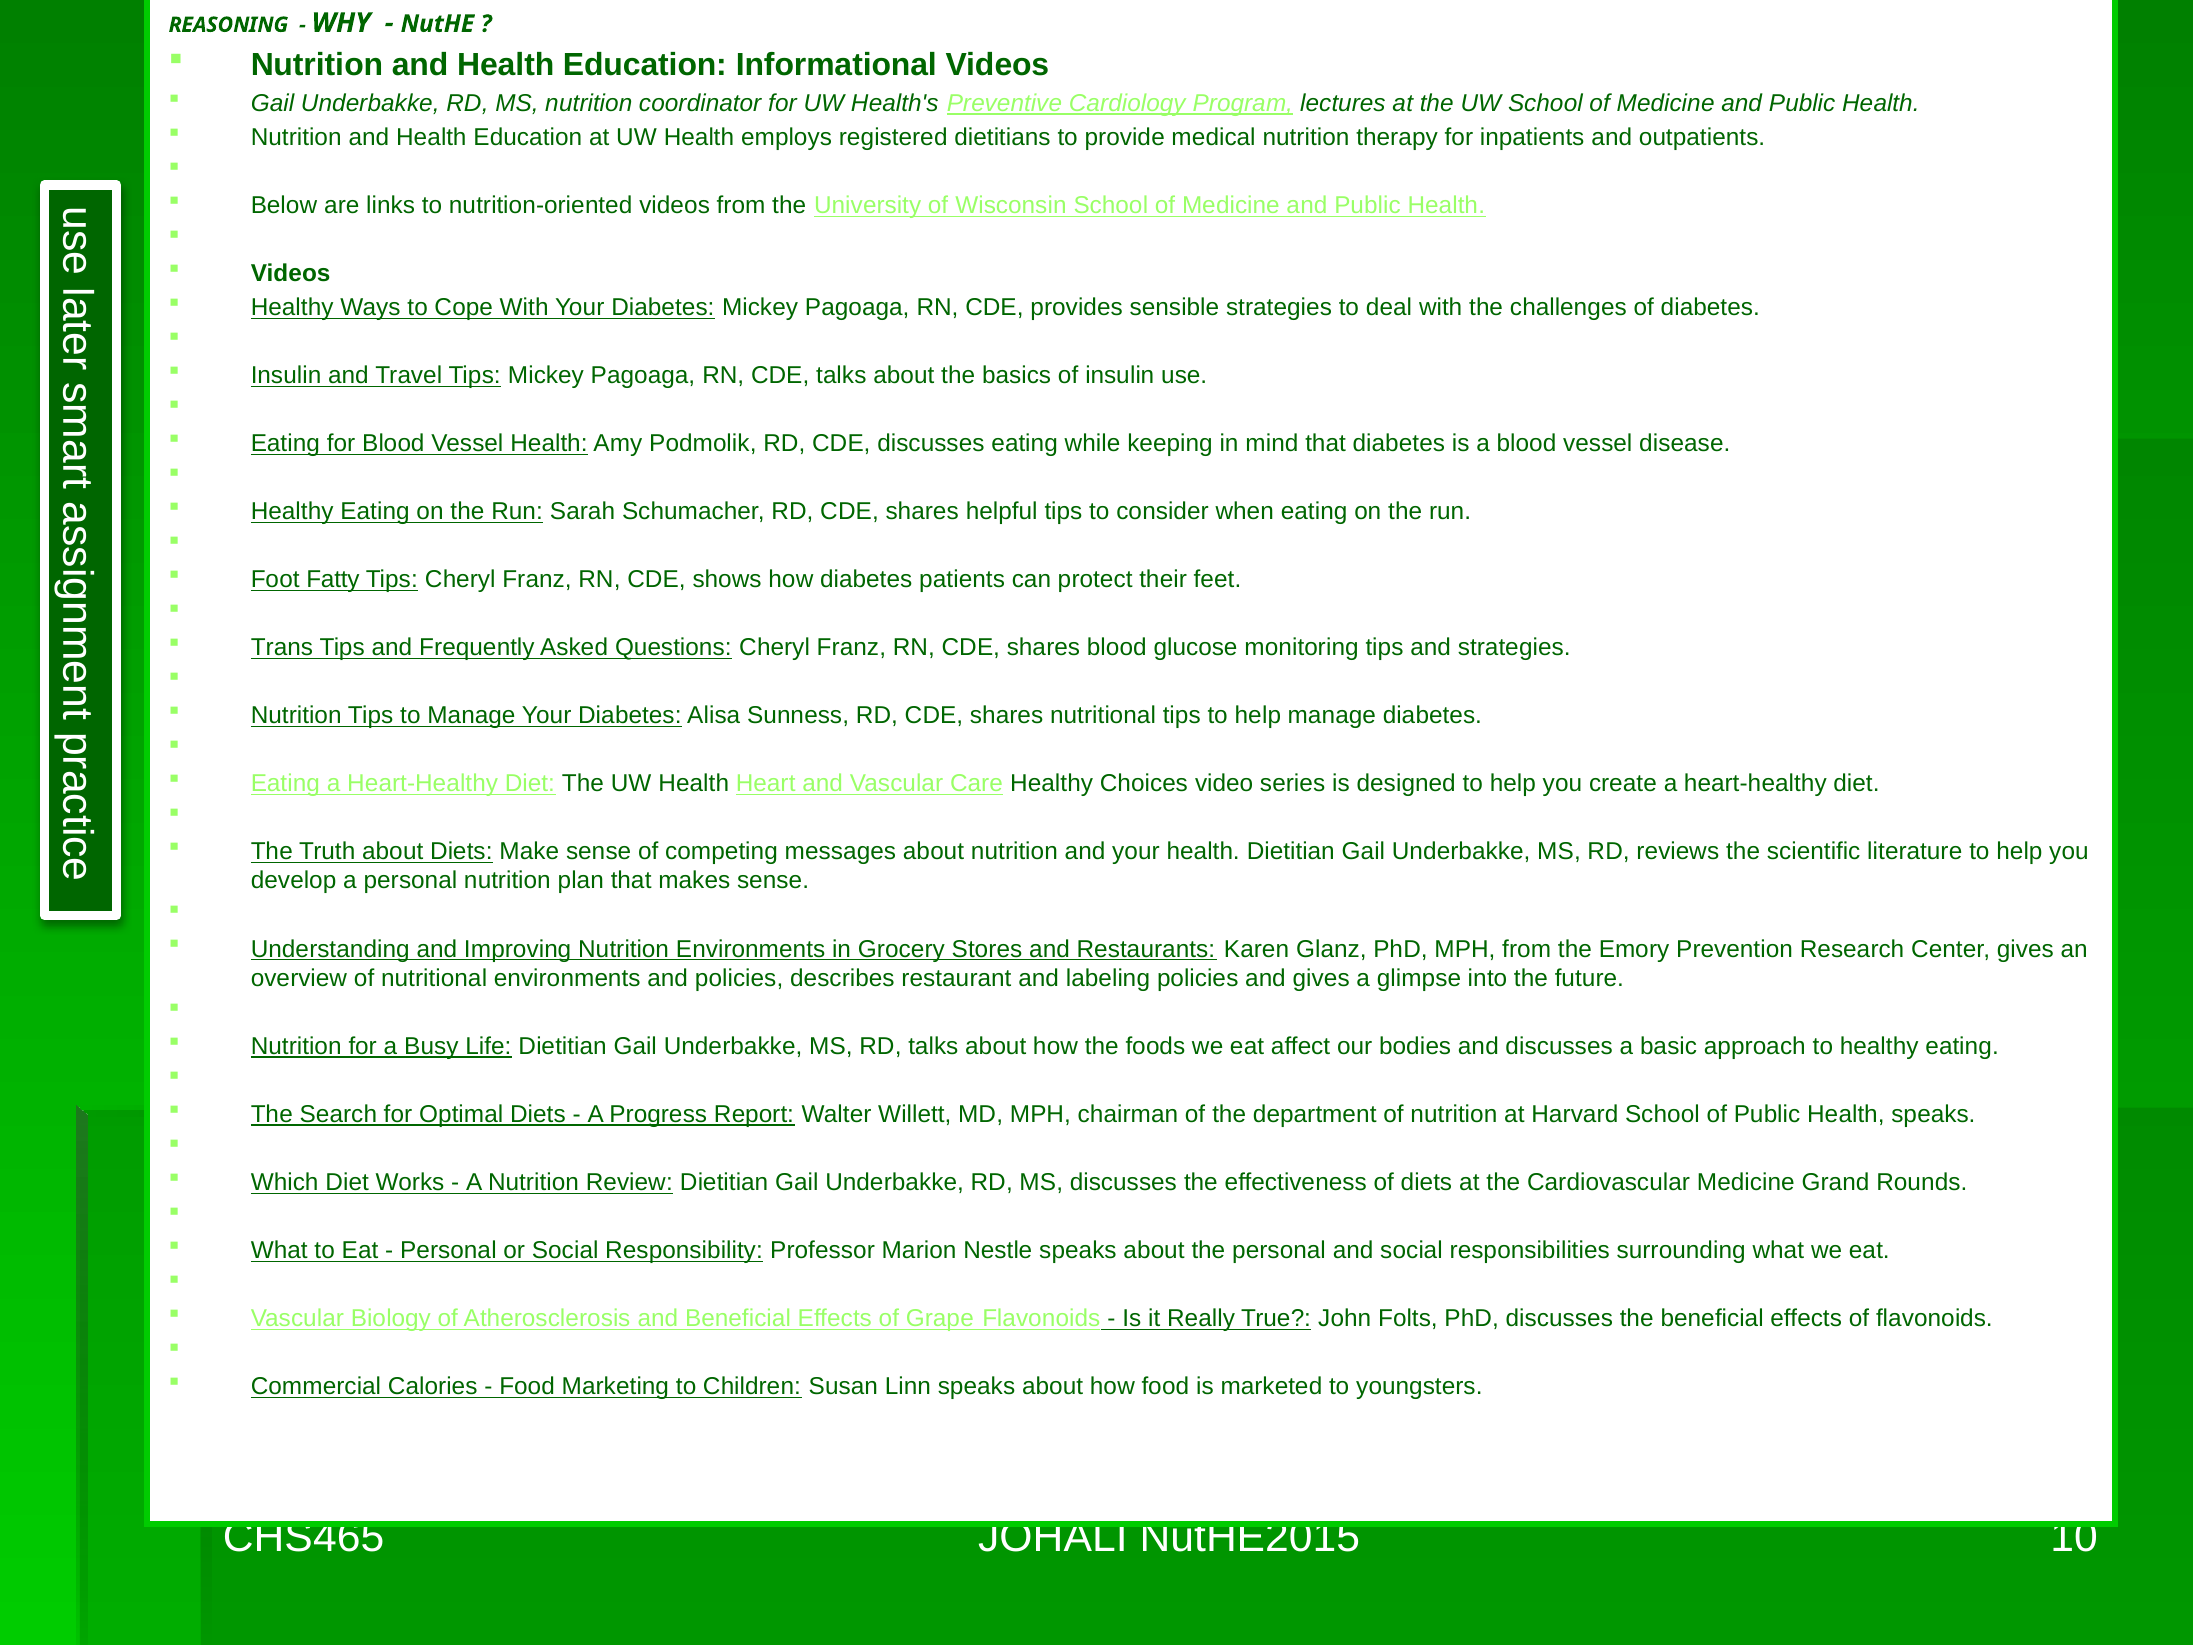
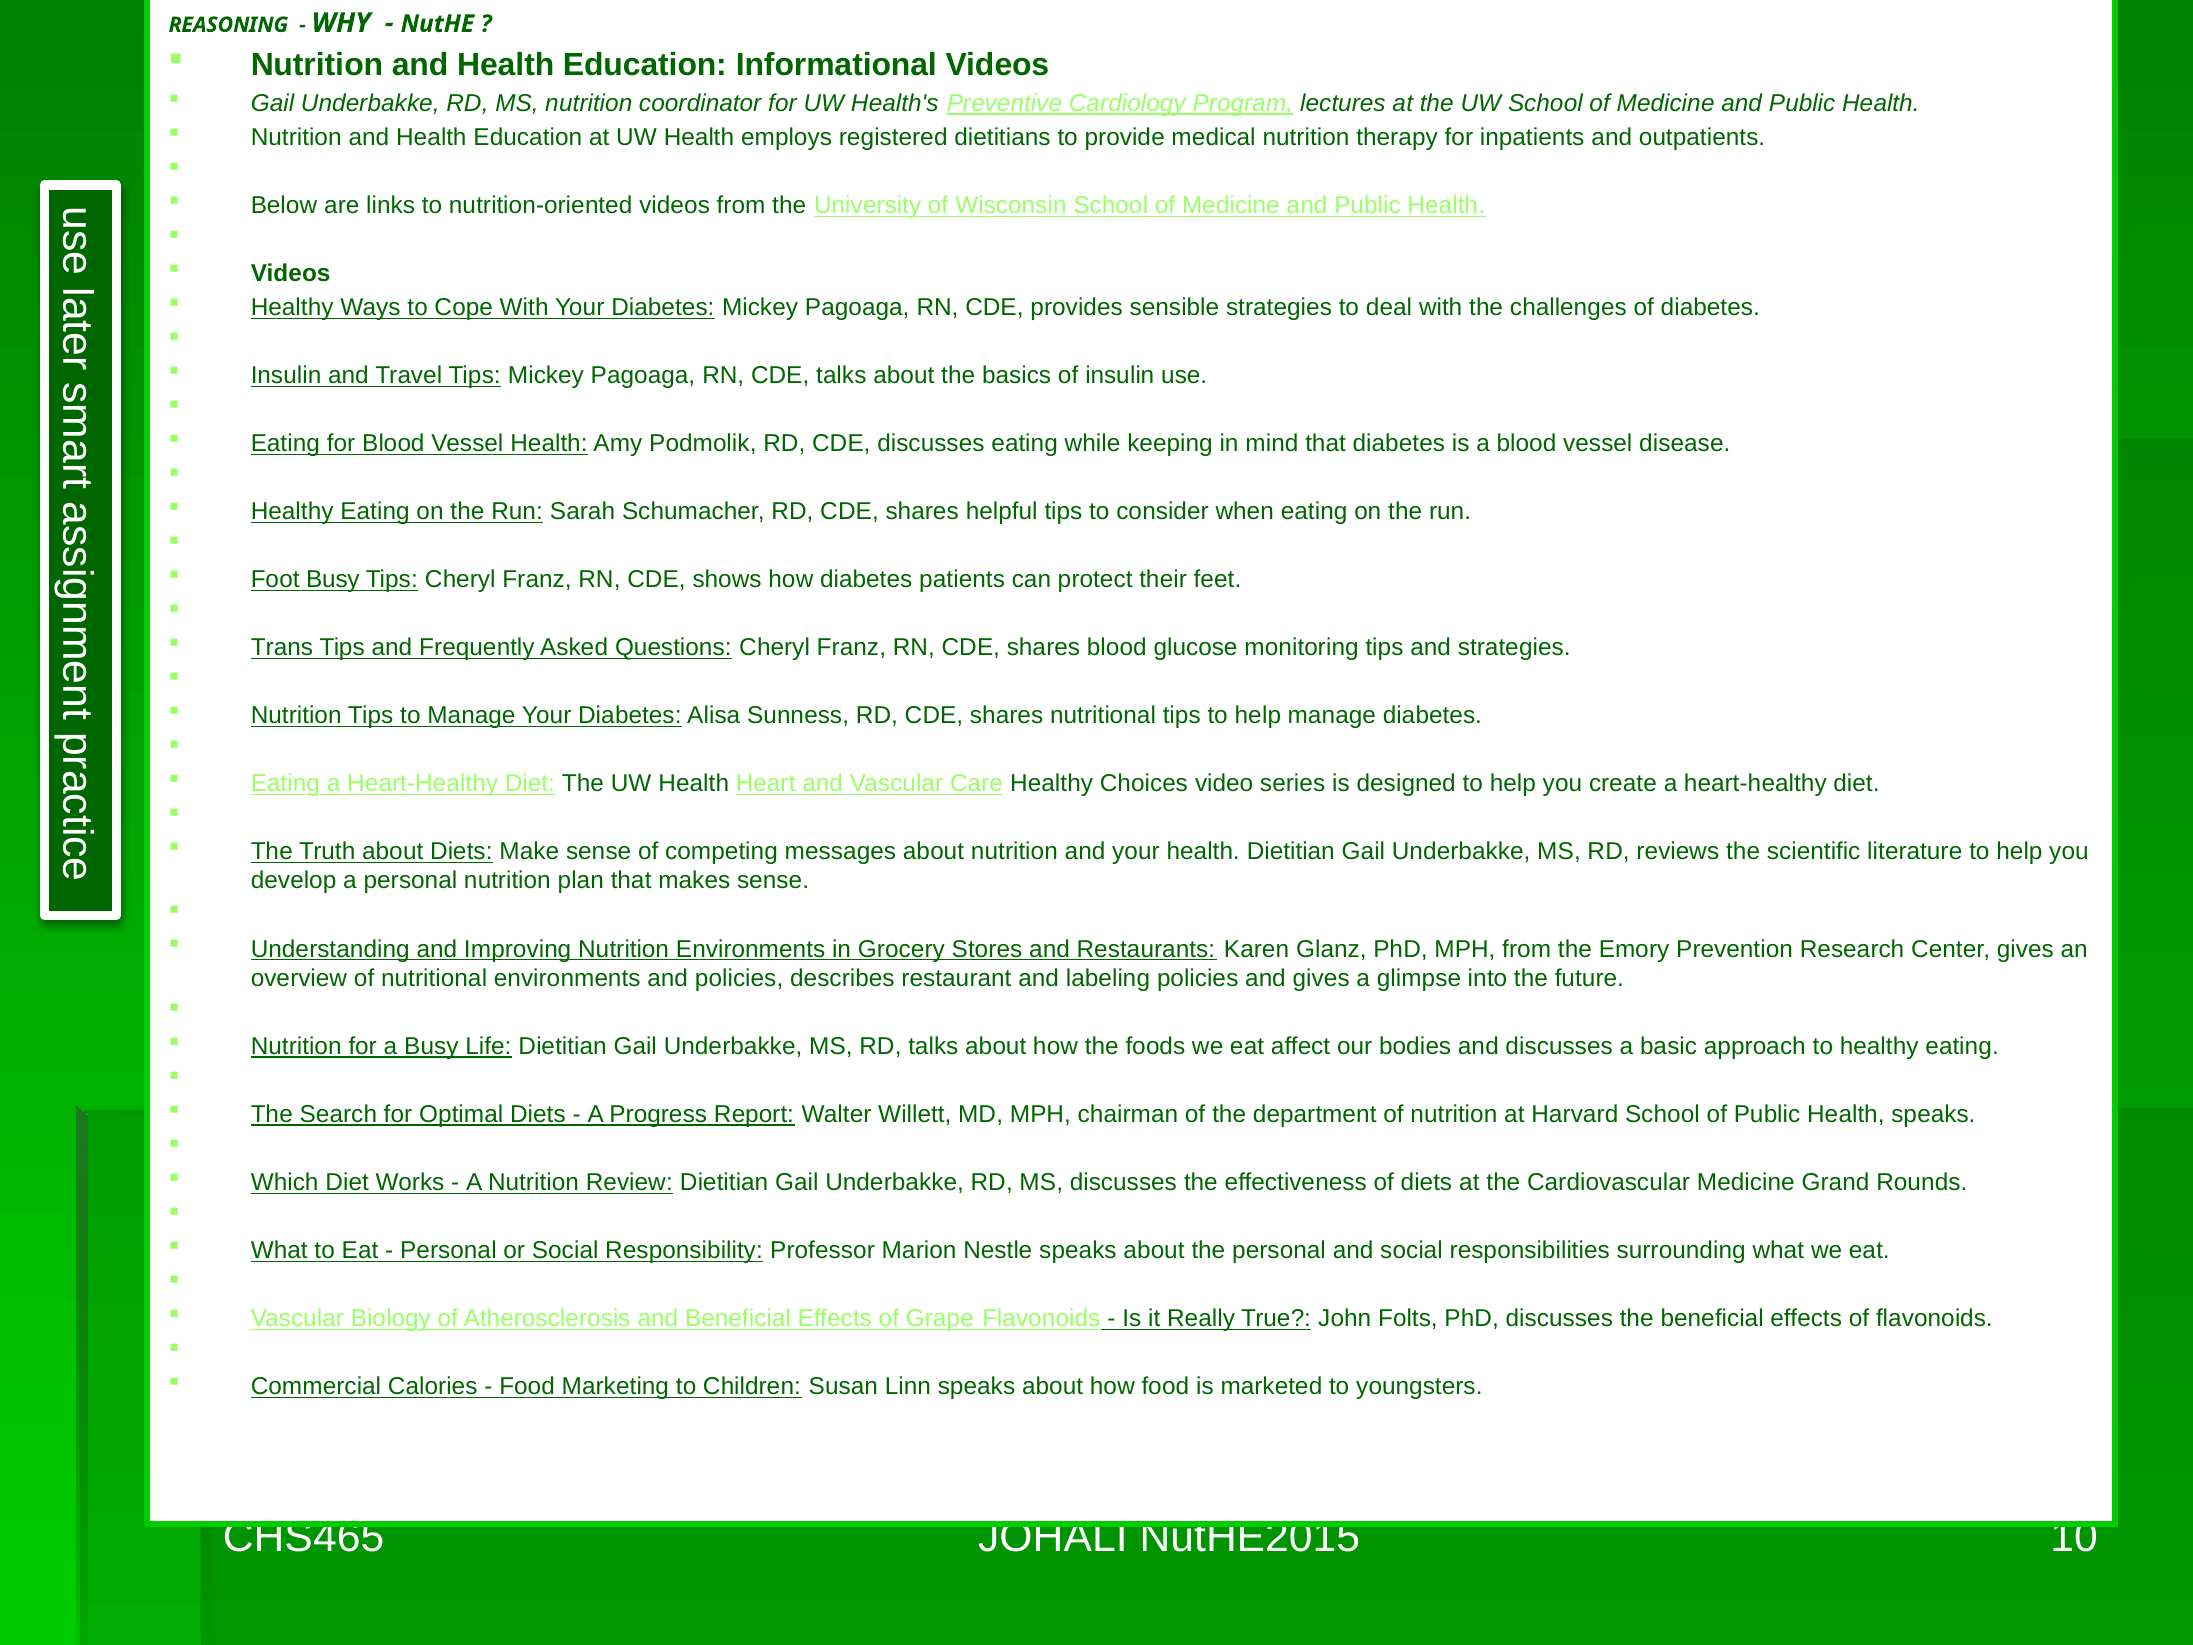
Foot Fatty: Fatty -> Busy
